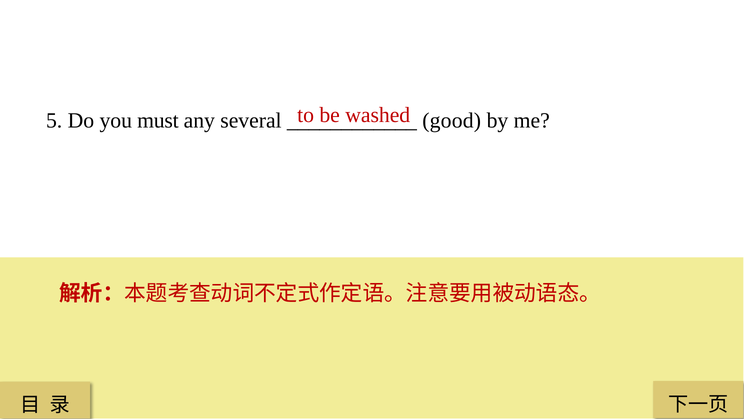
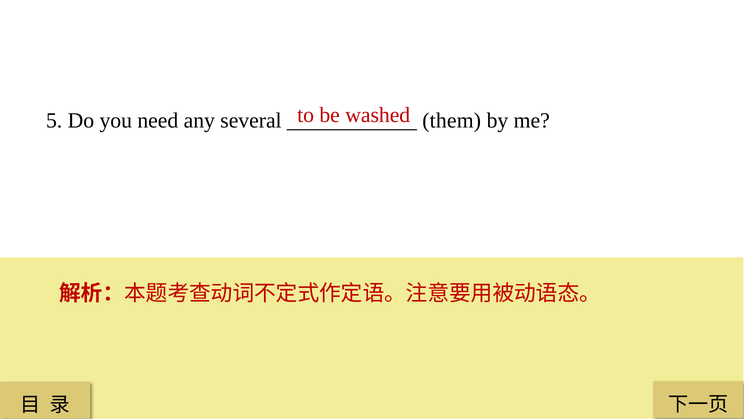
must: must -> need
good: good -> them
